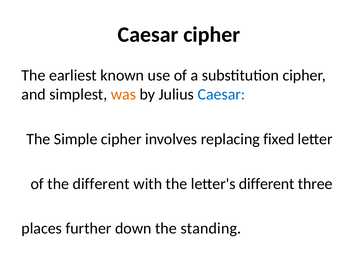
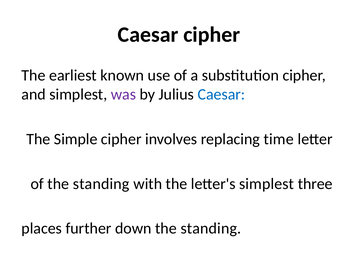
was colour: orange -> purple
fixed: fixed -> time
of the different: different -> standing
letter's different: different -> simplest
